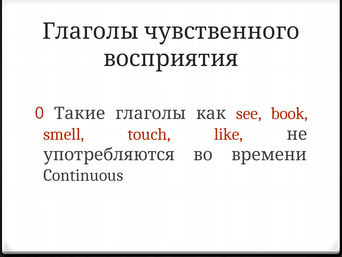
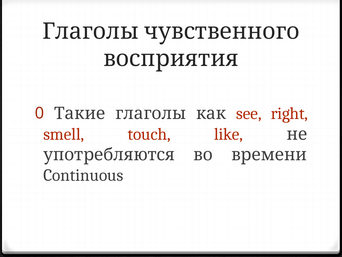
book: book -> right
